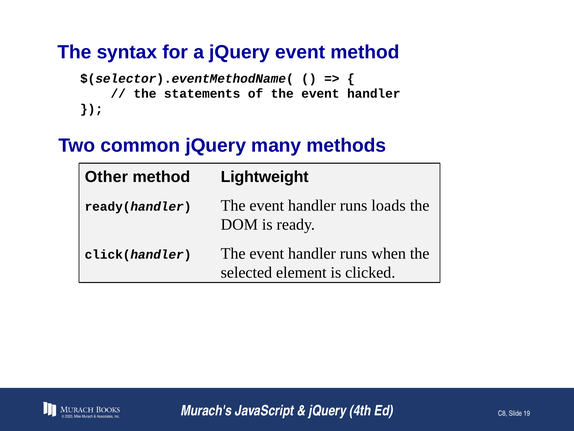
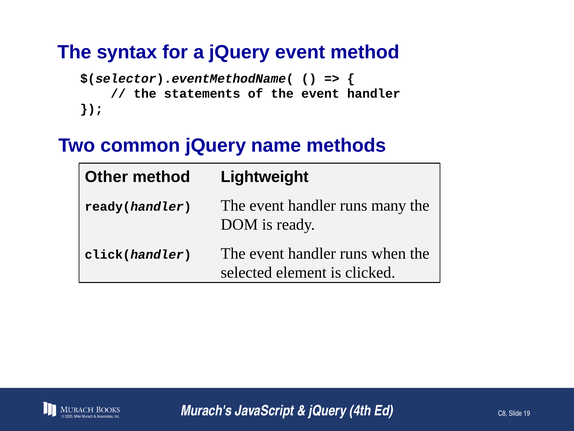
many: many -> name
loads: loads -> many
